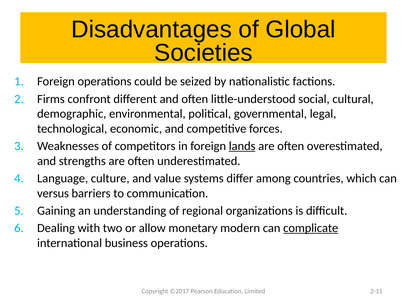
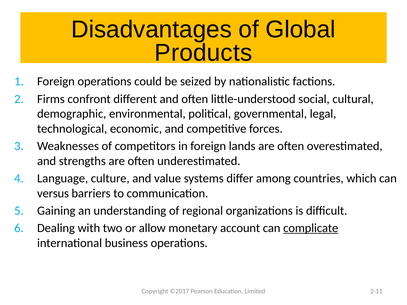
Societies: Societies -> Products
lands underline: present -> none
modern: modern -> account
